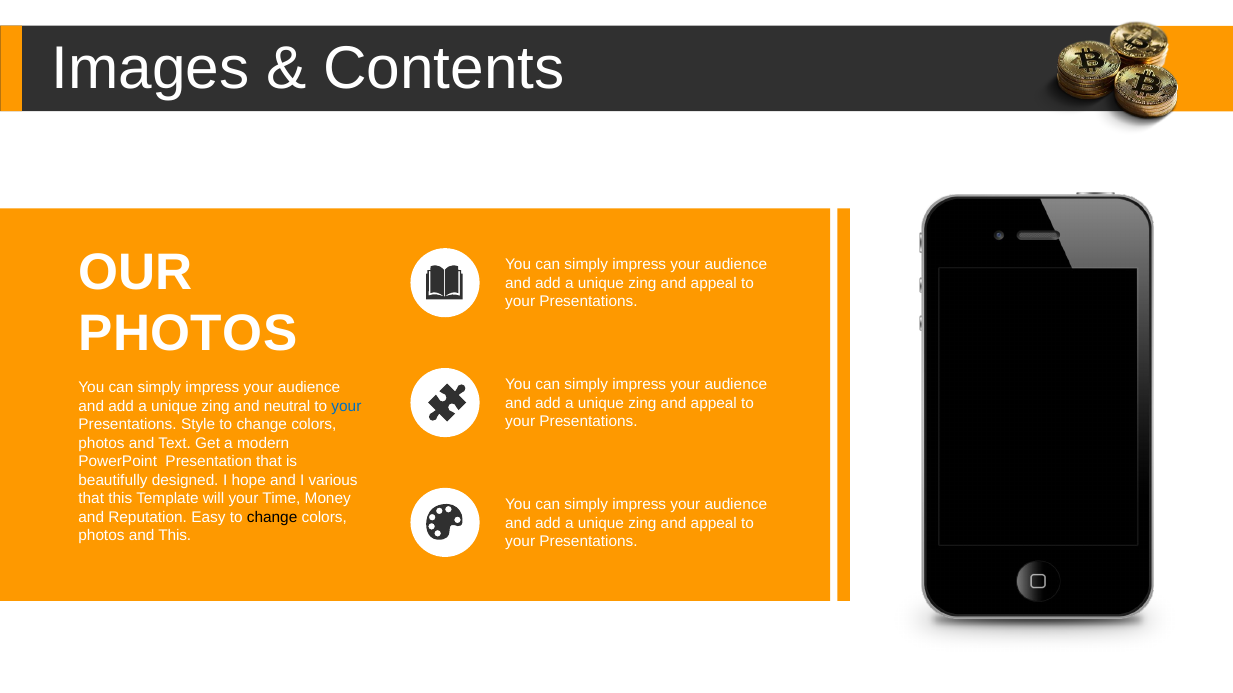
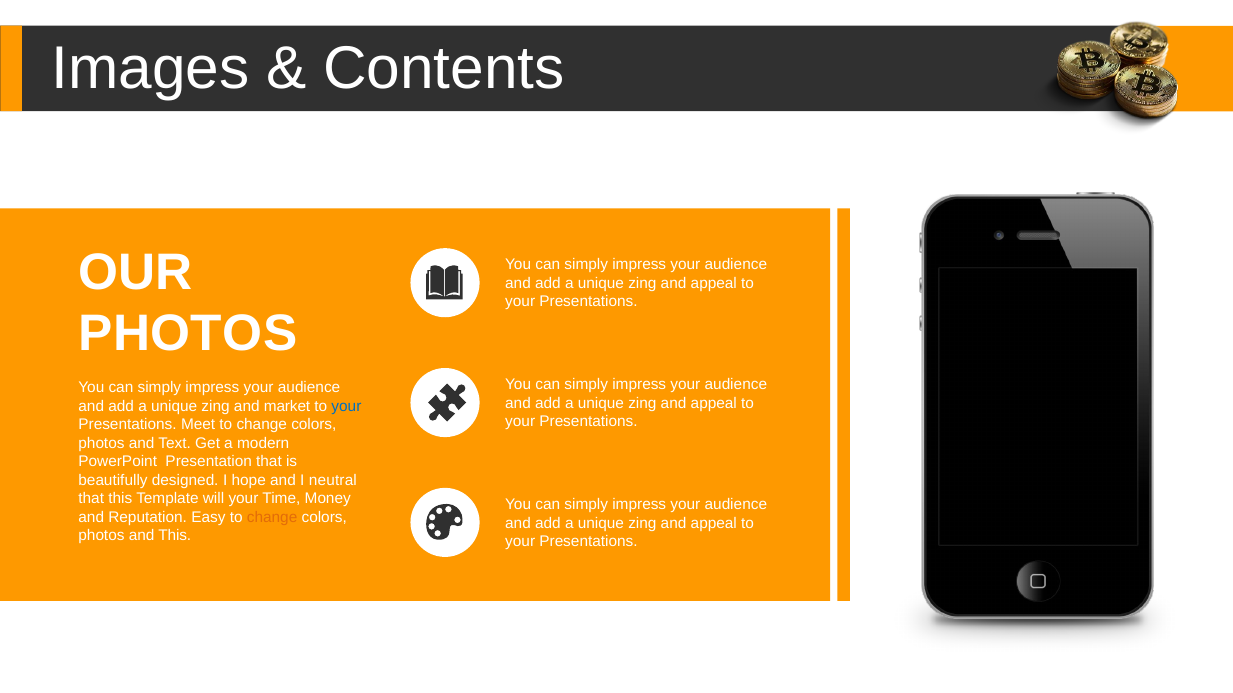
neutral: neutral -> market
Style: Style -> Meet
various: various -> neutral
change at (272, 518) colour: black -> orange
